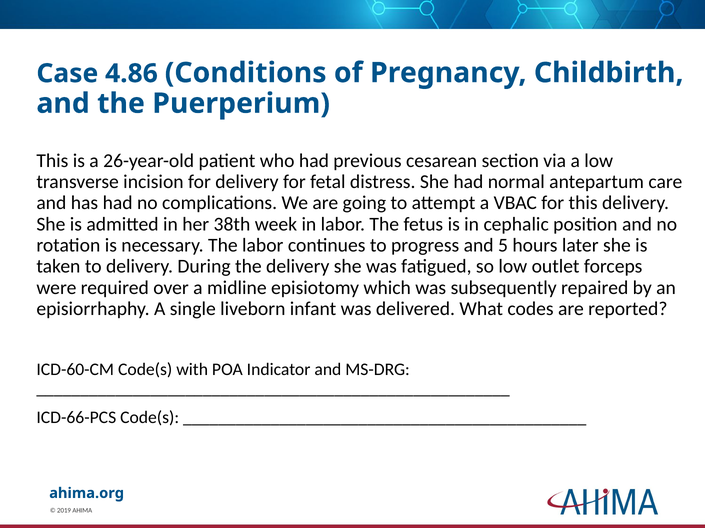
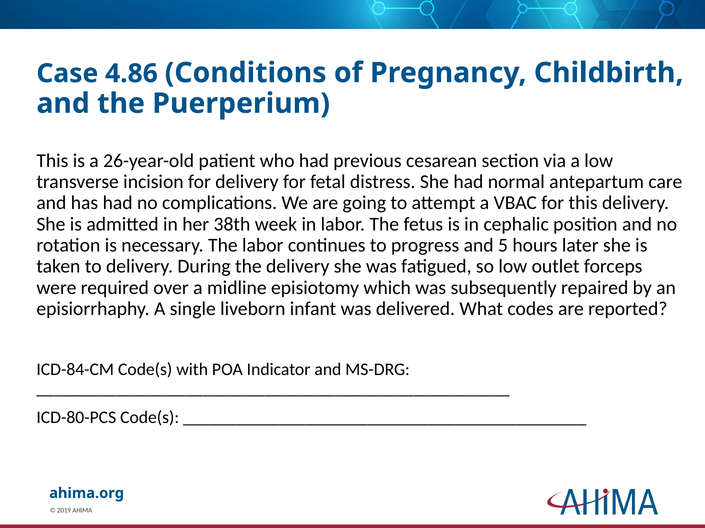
ICD-60-CM: ICD-60-CM -> ICD-84-CM
ICD-66-PCS: ICD-66-PCS -> ICD-80-PCS
